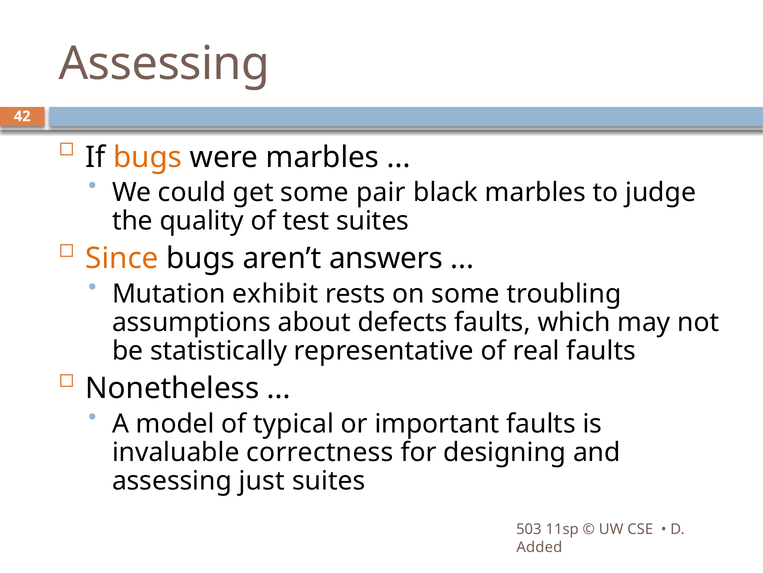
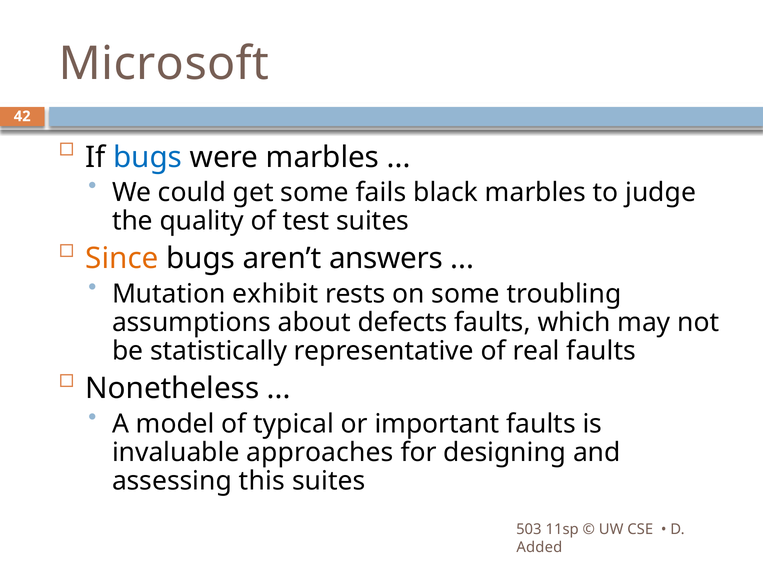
Assessing at (164, 64): Assessing -> Microsoft
bugs at (148, 157) colour: orange -> blue
pair: pair -> fails
correctness: correctness -> approaches
just: just -> this
